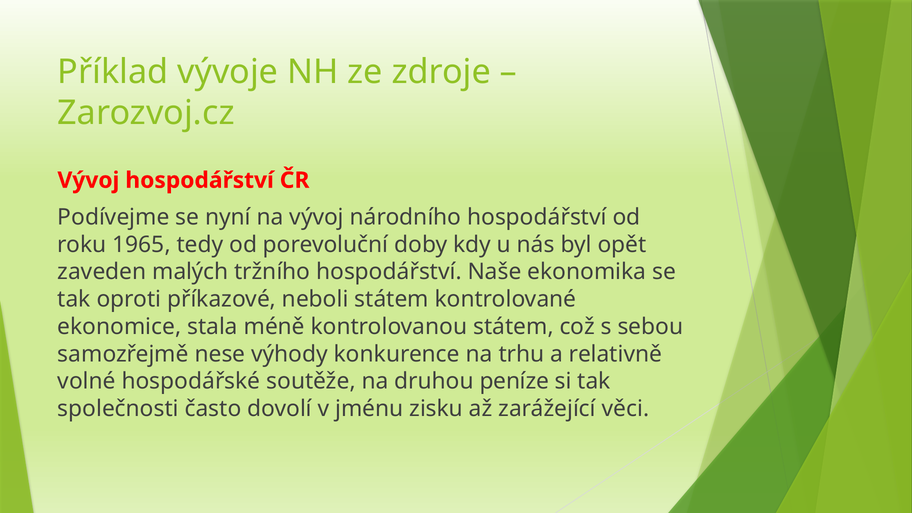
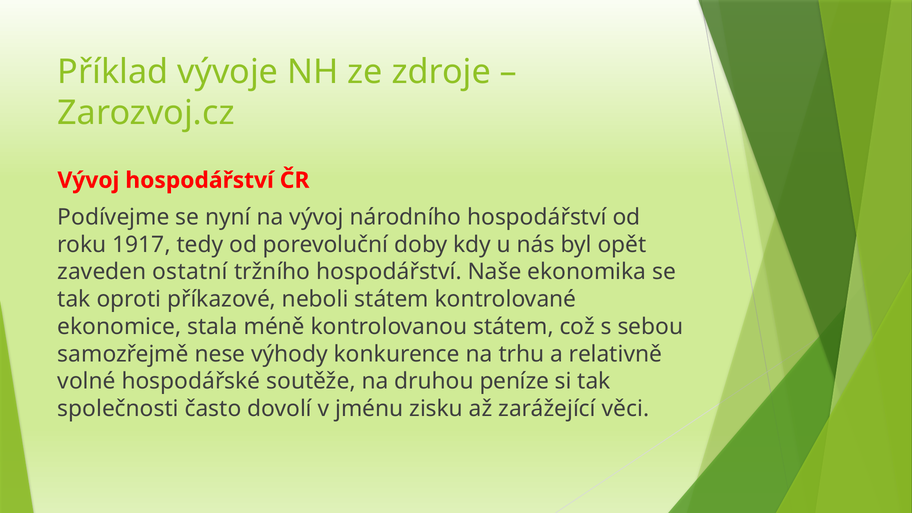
1965: 1965 -> 1917
malých: malých -> ostatní
